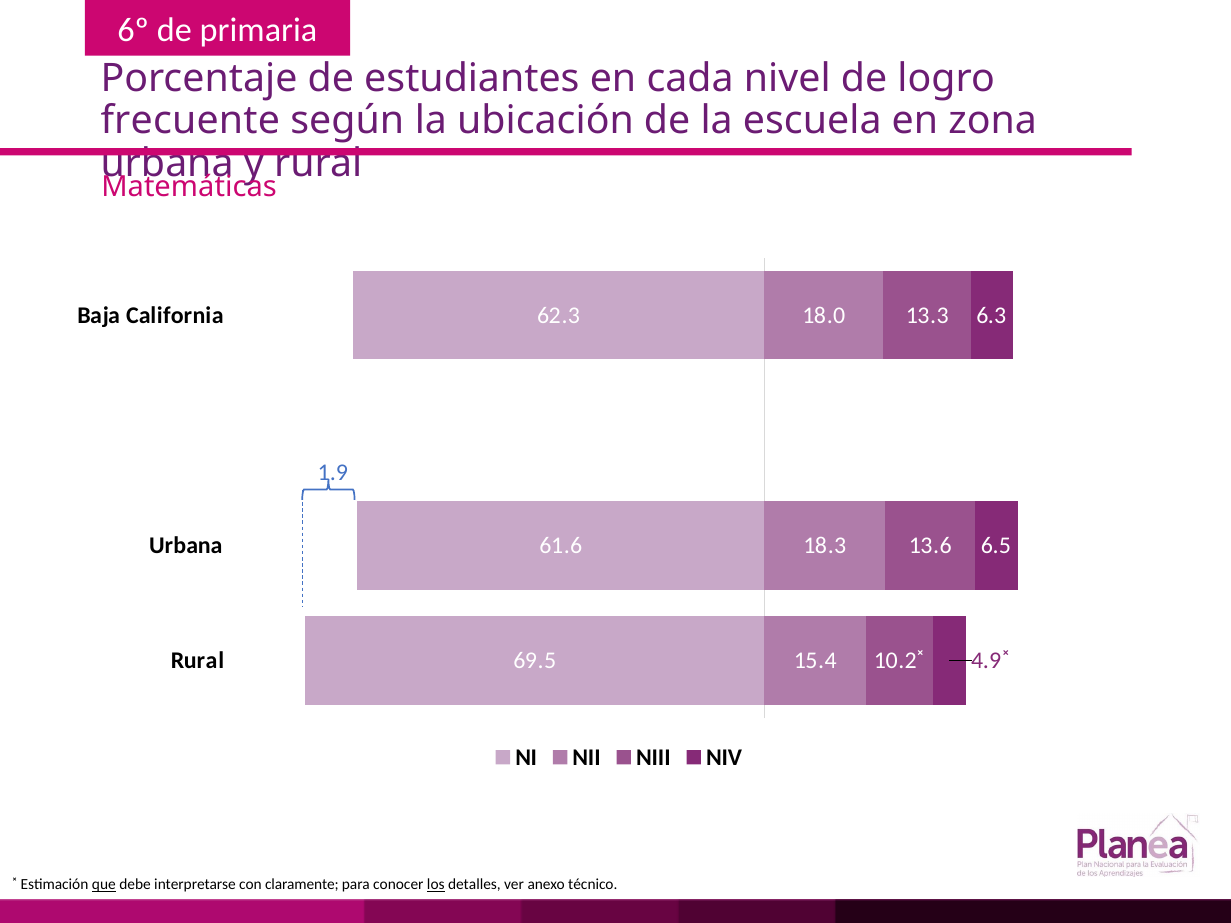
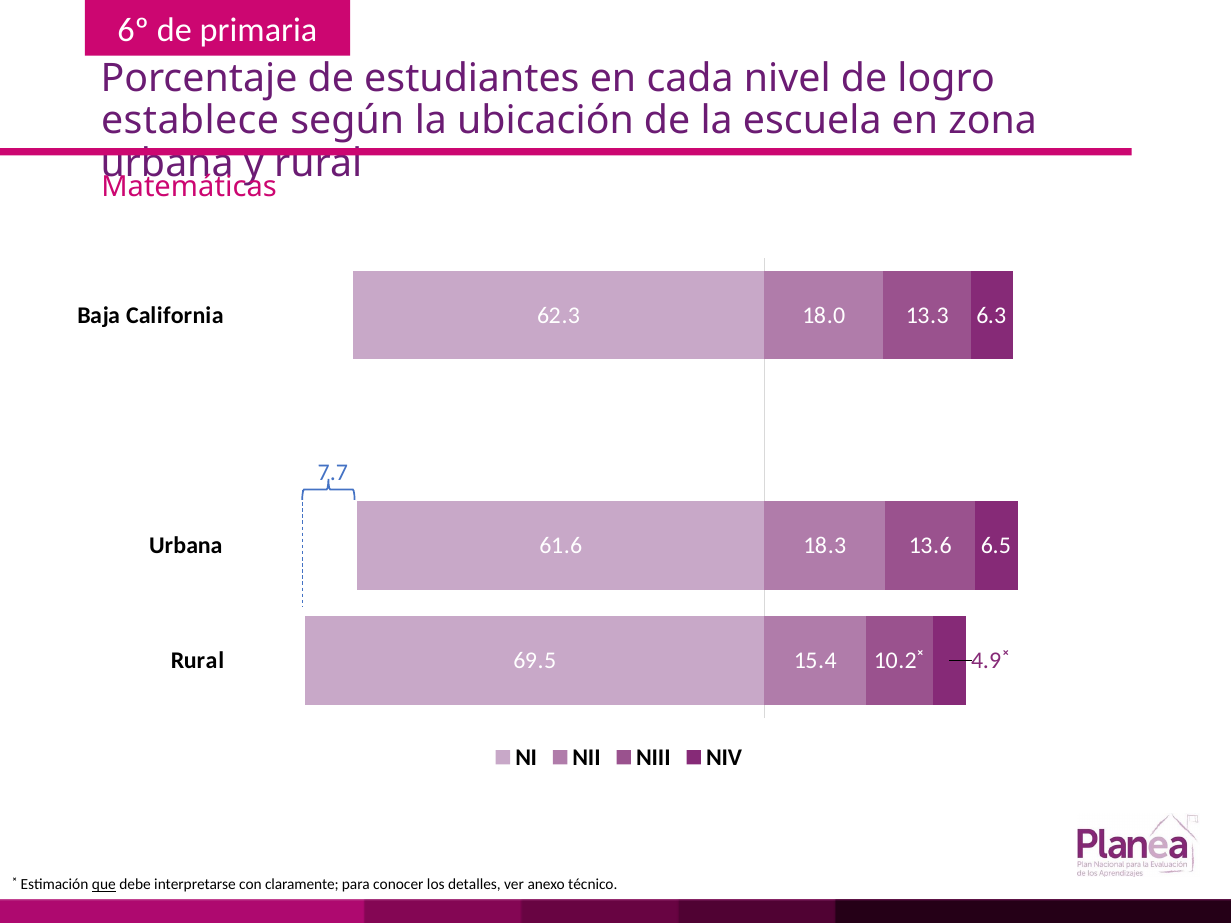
frecuente: frecuente -> establece
1.9: 1.9 -> 7.7
los underline: present -> none
